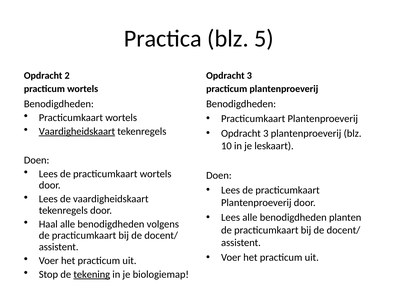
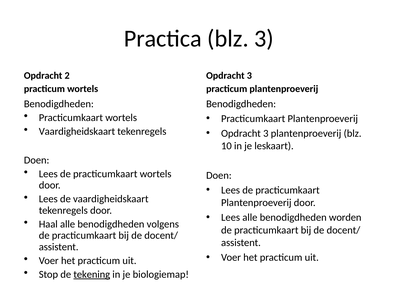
blz 5: 5 -> 3
Vaardigheidskaart at (77, 131) underline: present -> none
planten: planten -> worden
